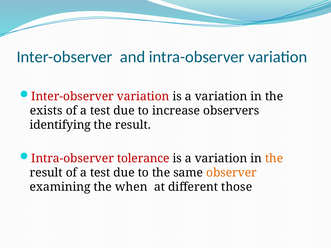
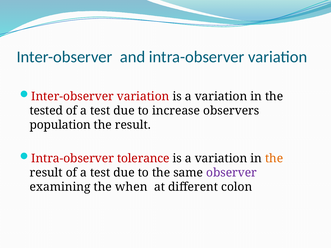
exists: exists -> tested
identifying: identifying -> population
observer colour: orange -> purple
those: those -> colon
